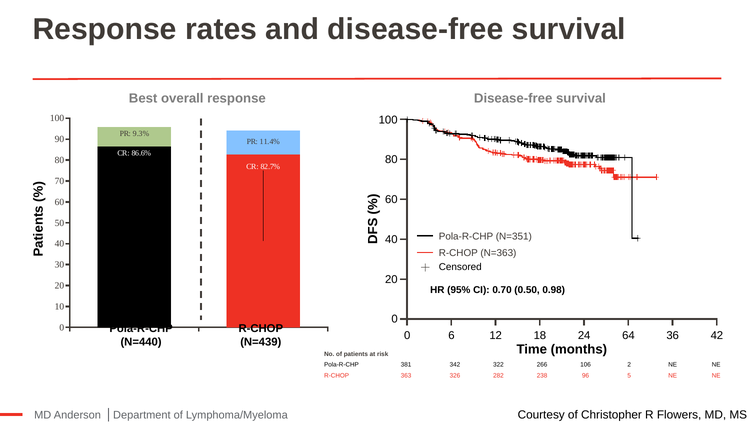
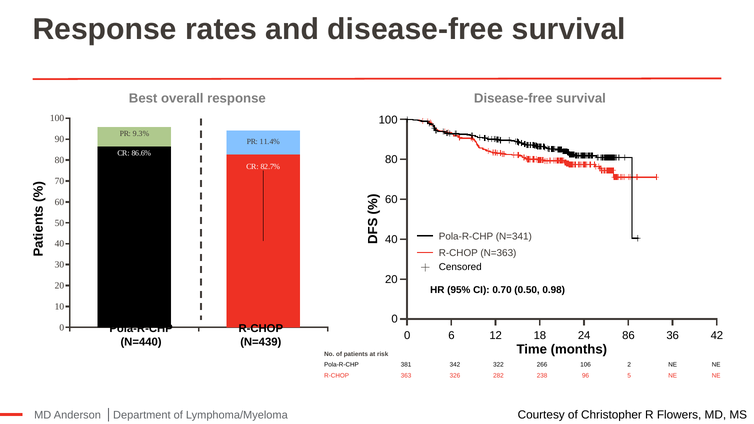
N=351: N=351 -> N=341
64: 64 -> 86
